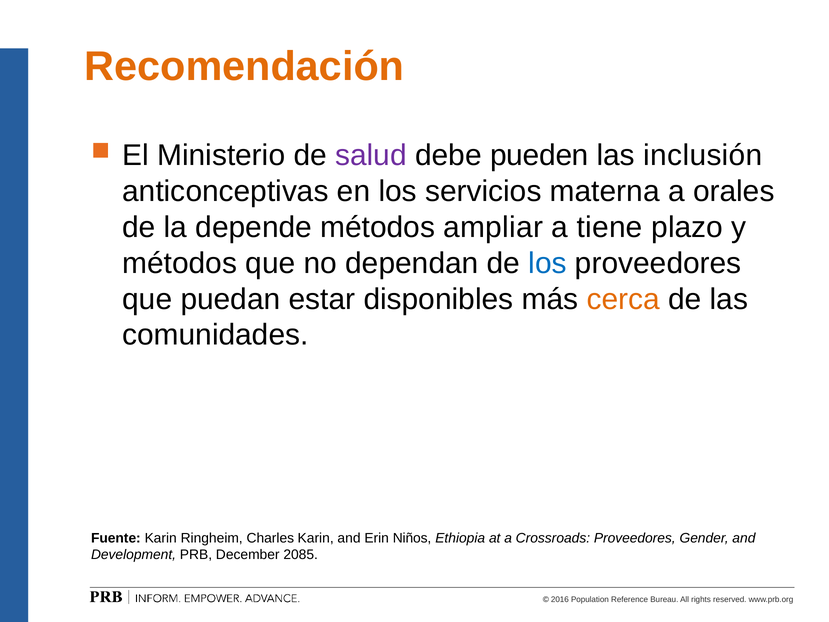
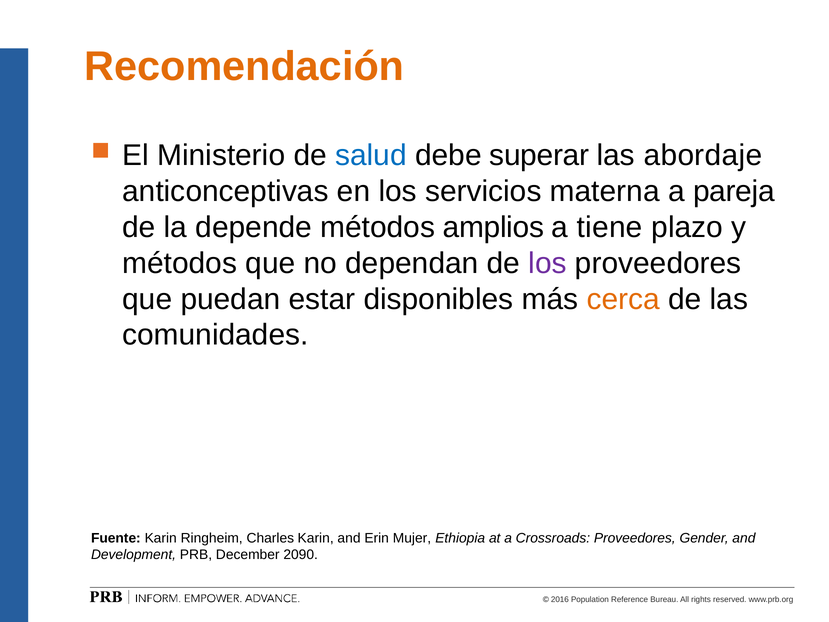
salud colour: purple -> blue
pueden: pueden -> superar
inclusión: inclusión -> abordaje
orales: orales -> pareja
ampliar: ampliar -> amplios
los at (548, 263) colour: blue -> purple
Niños: Niños -> Mujer
2085: 2085 -> 2090
